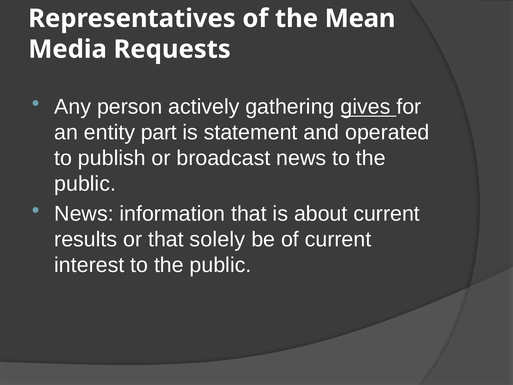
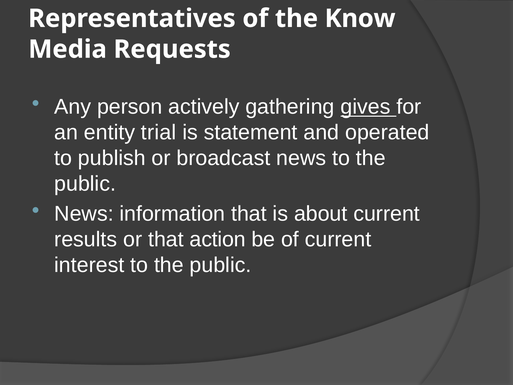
Mean: Mean -> Know
part: part -> trial
solely: solely -> action
